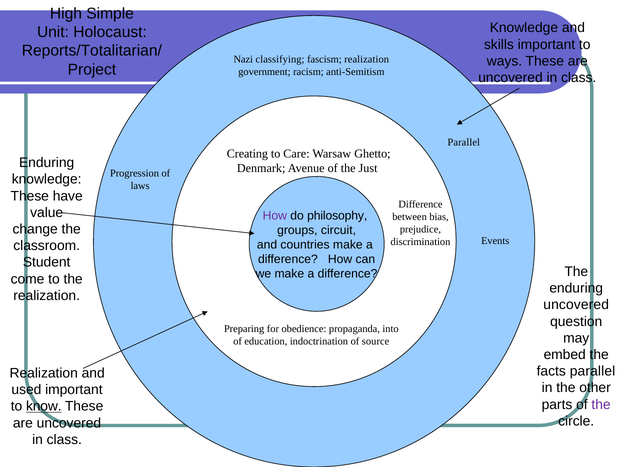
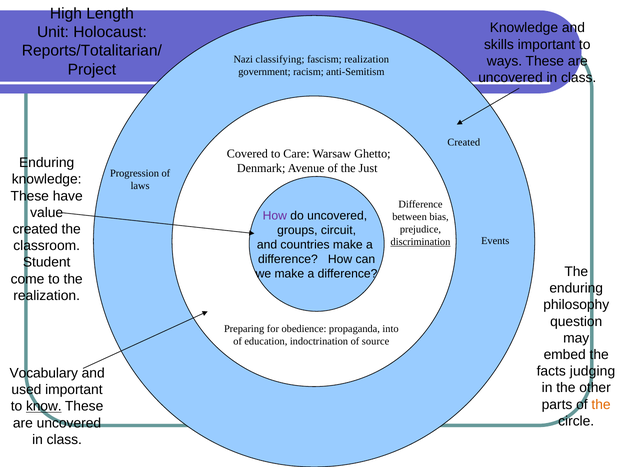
Simple: Simple -> Length
Parallel at (464, 142): Parallel -> Created
Creating: Creating -> Covered
do philosophy: philosophy -> uncovered
change at (35, 229): change -> created
discrimination underline: none -> present
uncovered at (576, 305): uncovered -> philosophy
facts parallel: parallel -> judging
Realization at (44, 373): Realization -> Vocabulary
the at (601, 405) colour: purple -> orange
